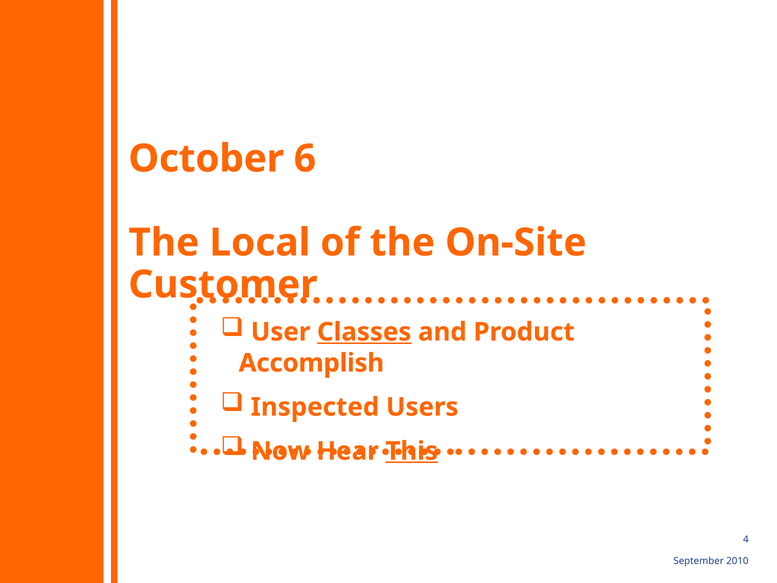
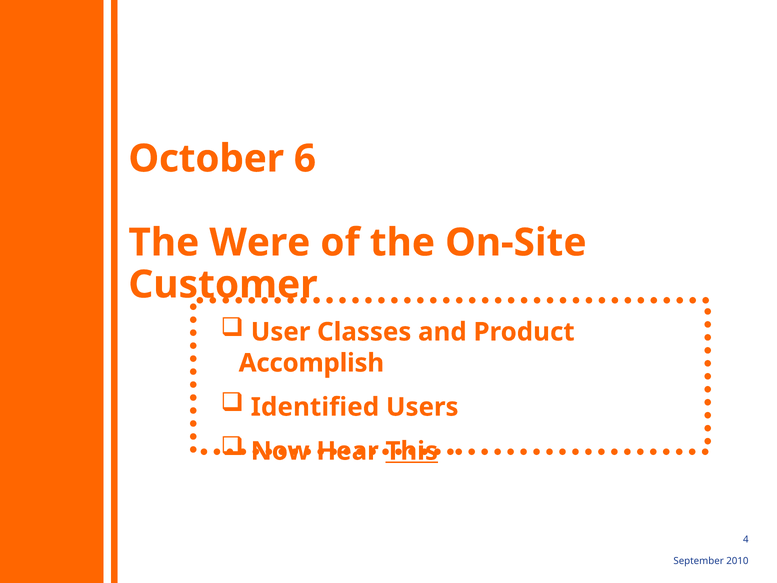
Local: Local -> Were
Classes underline: present -> none
Inspected: Inspected -> Identified
